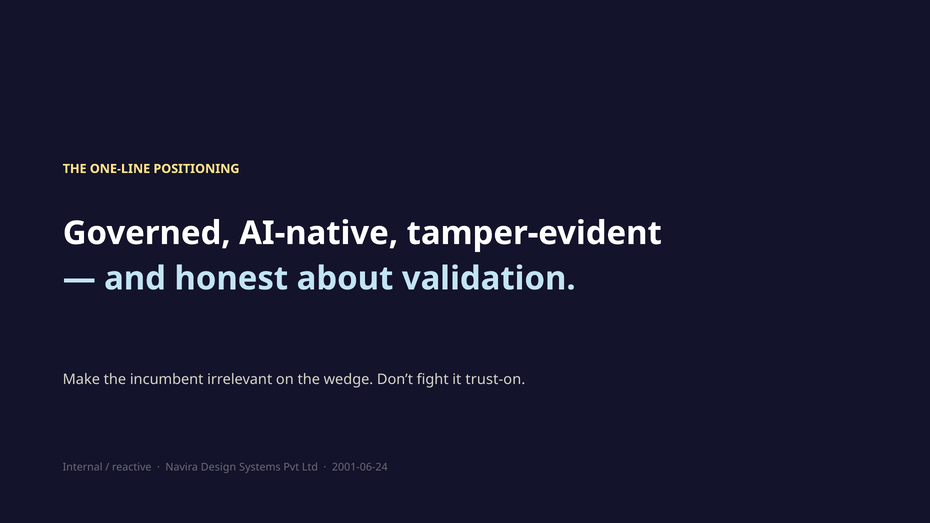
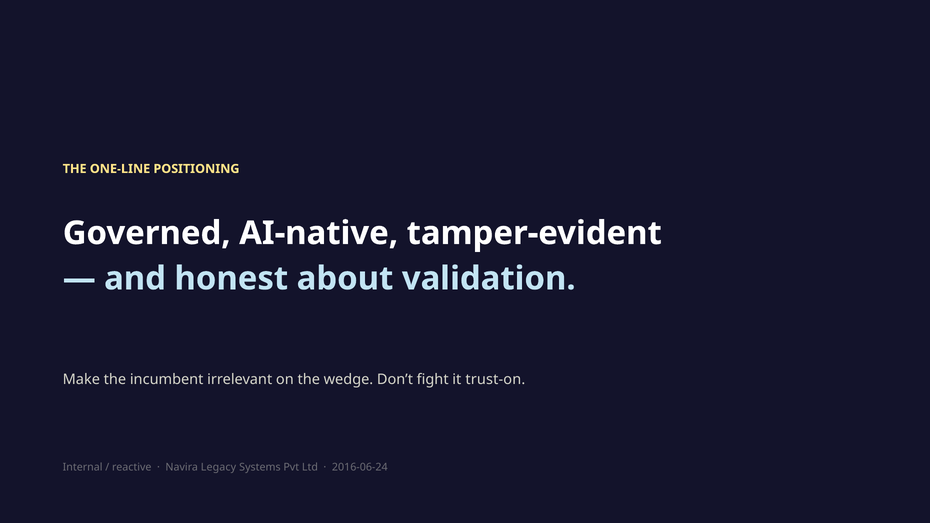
Design: Design -> Legacy
2001-06-24: 2001-06-24 -> 2016-06-24
